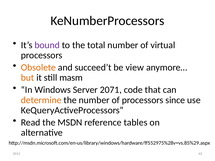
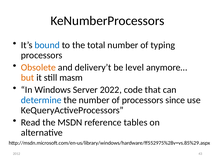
bound colour: purple -> blue
virtual: virtual -> typing
succeed’t: succeed’t -> delivery’t
view: view -> level
2071: 2071 -> 2022
determine colour: orange -> blue
